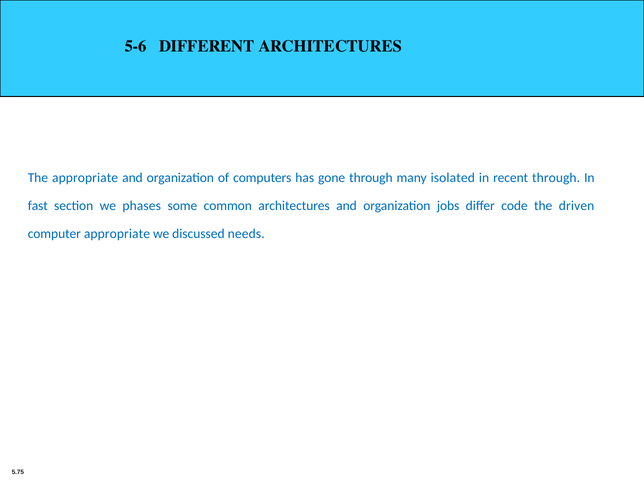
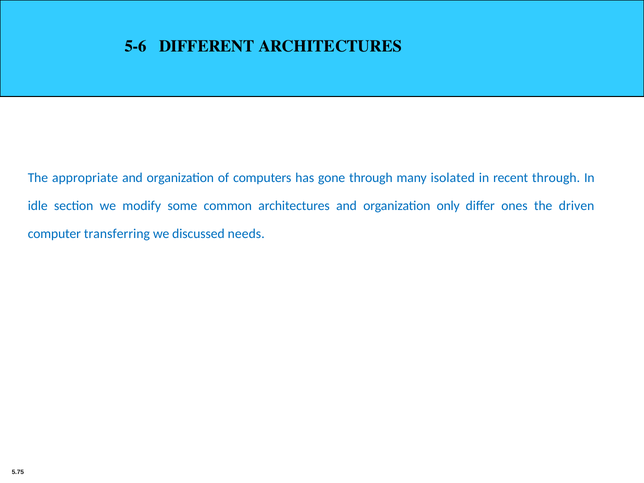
fast: fast -> idle
phases: phases -> modify
jobs: jobs -> only
code: code -> ones
computer appropriate: appropriate -> transferring
